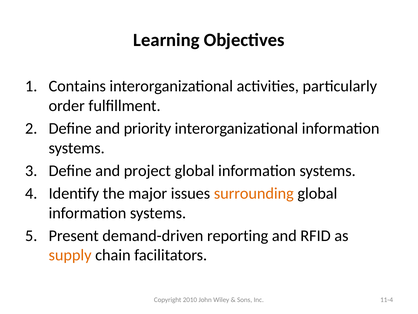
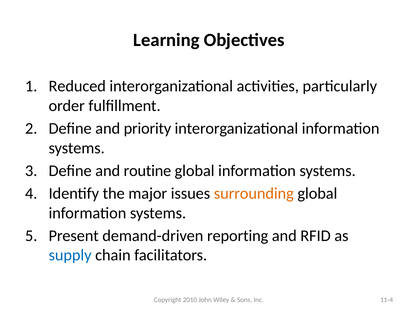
Contains: Contains -> Reduced
project: project -> routine
supply colour: orange -> blue
